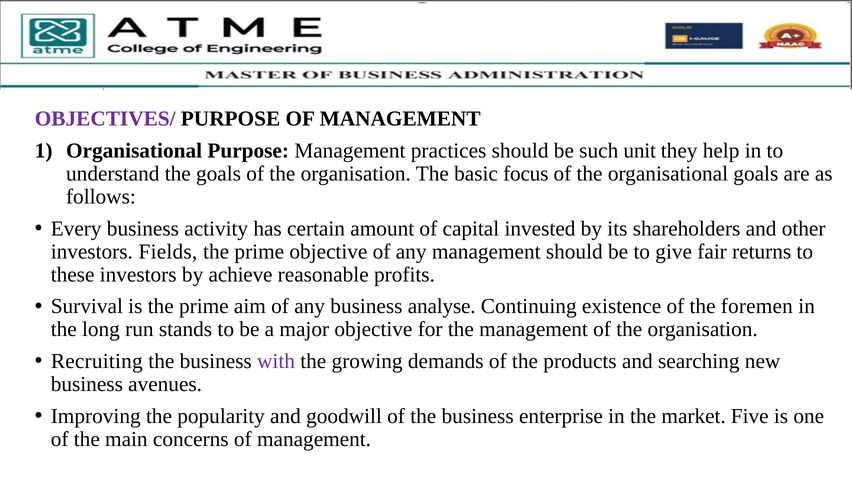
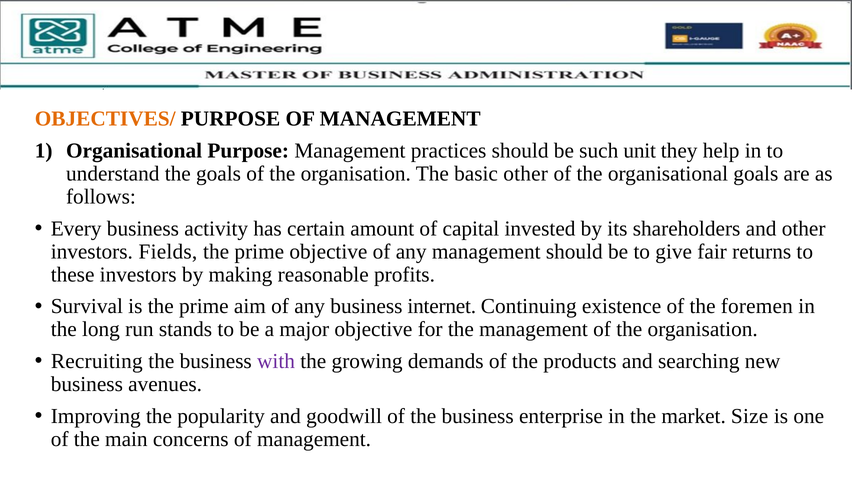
OBJECTIVES/ colour: purple -> orange
basic focus: focus -> other
achieve: achieve -> making
analyse: analyse -> internet
Five: Five -> Size
